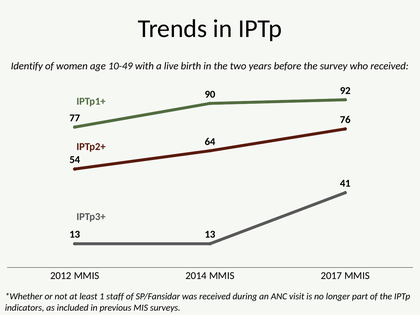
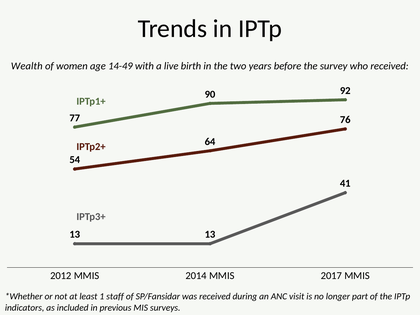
Identify: Identify -> Wealth
10-49: 10-49 -> 14-49
